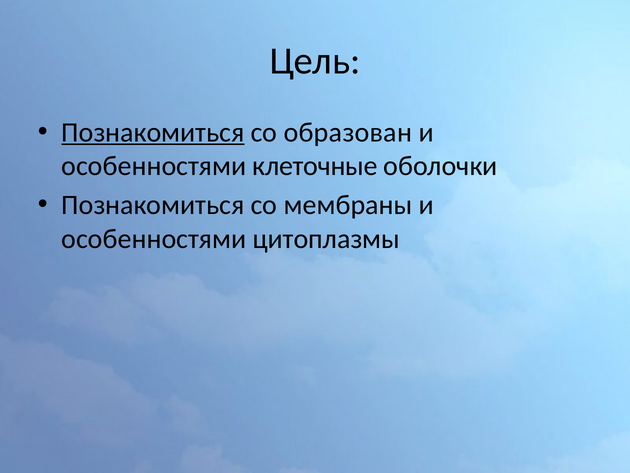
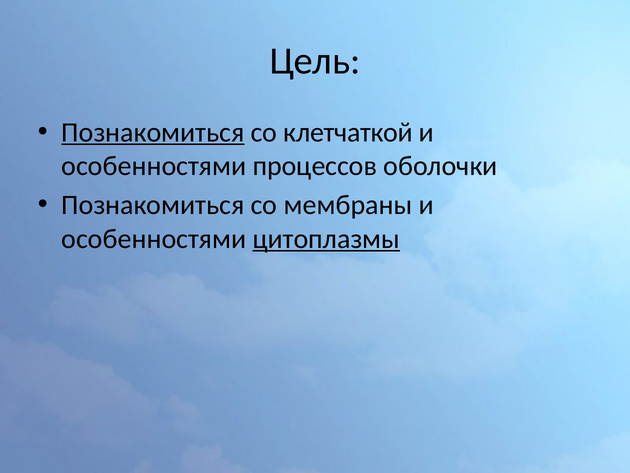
образован: образован -> клетчаткой
клеточные: клеточные -> процессов
цитоплазмы underline: none -> present
